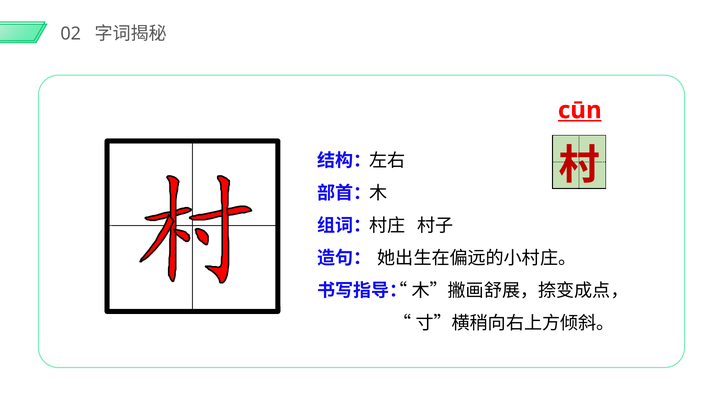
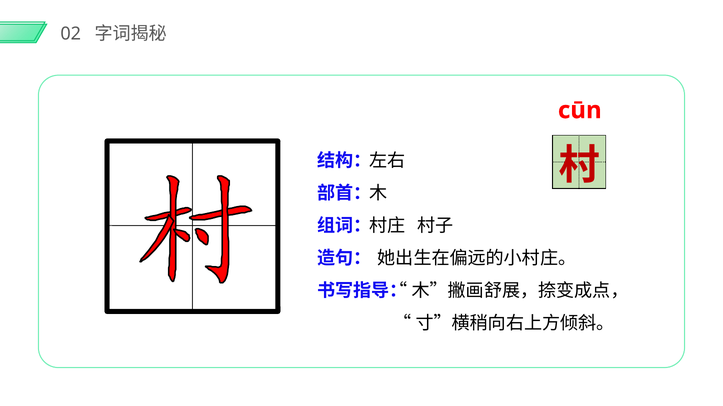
cūn underline: present -> none
